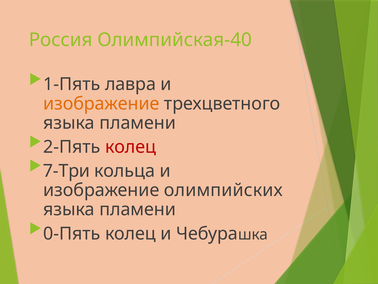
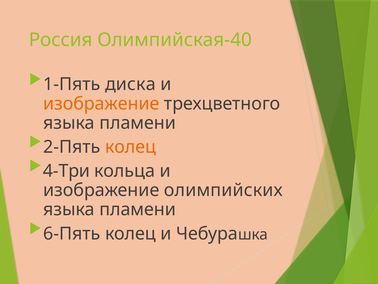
лавра: лавра -> диска
колец at (130, 147) colour: red -> orange
7-Три: 7-Три -> 4-Три
0-Пять: 0-Пять -> 6-Пять
